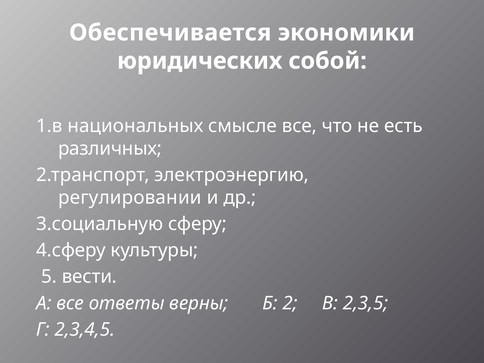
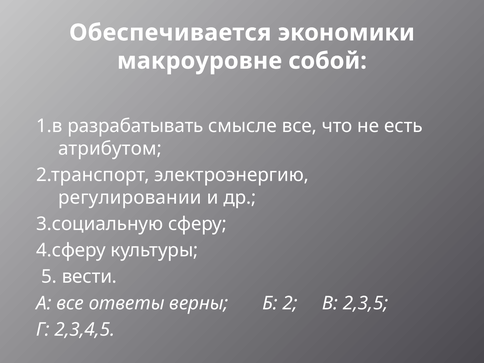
юридических: юридических -> макроуровне
национальных: национальных -> разрабатывать
различных: различных -> атрибутом
